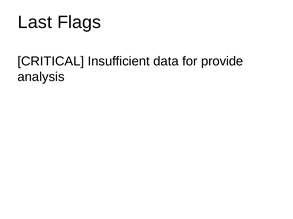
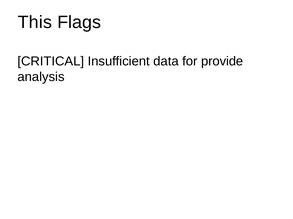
Last: Last -> This
